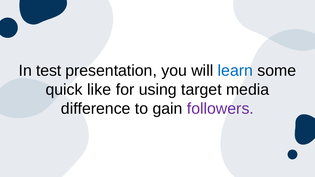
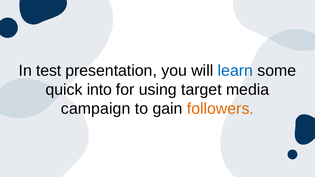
like: like -> into
difference: difference -> campaign
followers colour: purple -> orange
